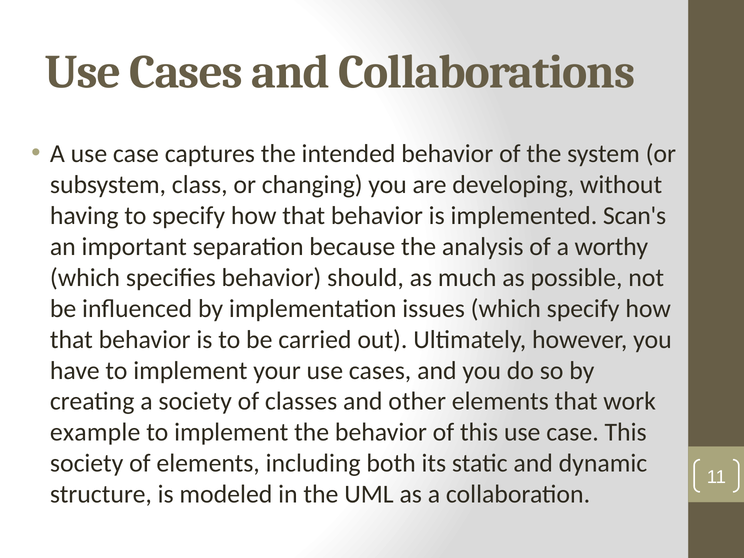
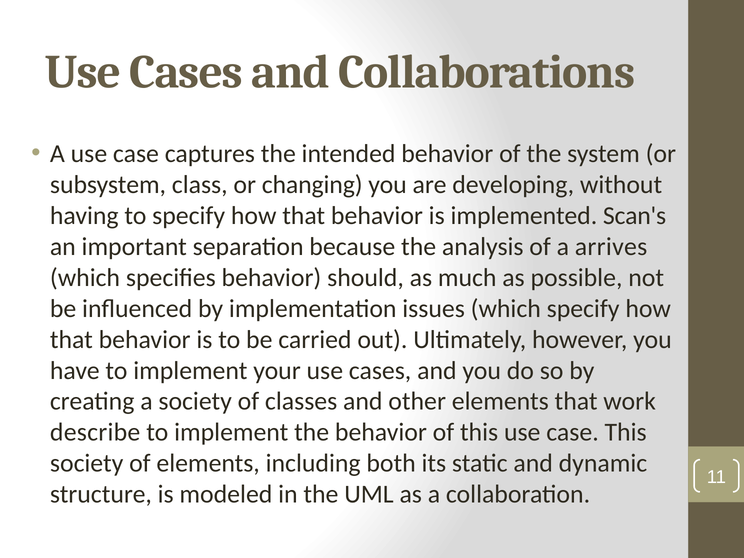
worthy: worthy -> arrives
example: example -> describe
